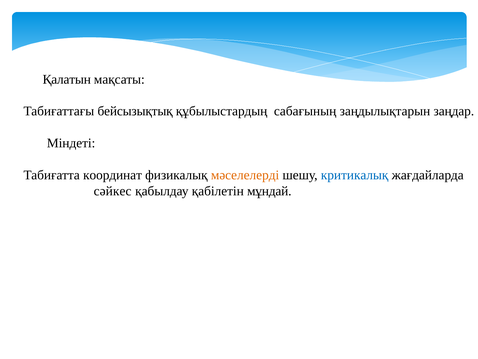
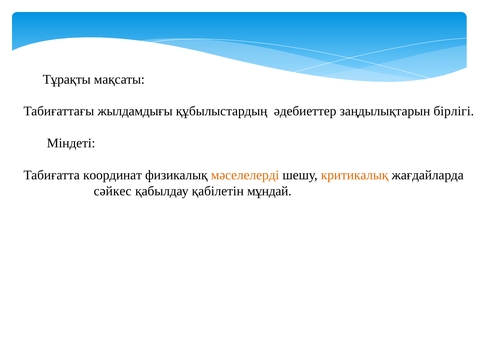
Қалатын: Қалатын -> Тұрақты
бейсызықтық: бейсызықтық -> жылдамдығы
сабағының: сабағының -> әдебиеттер
заңдар: заңдар -> бірлігі
критикалық colour: blue -> orange
